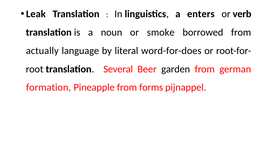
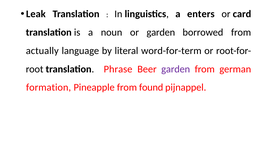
verb: verb -> card
or smoke: smoke -> garden
word-for-does: word-for-does -> word-for-term
Several: Several -> Phrase
garden at (176, 69) colour: black -> purple
forms: forms -> found
